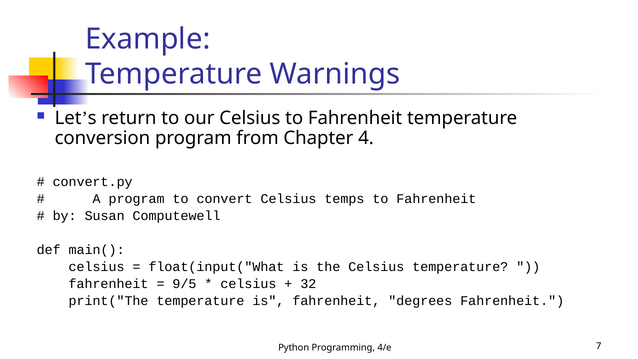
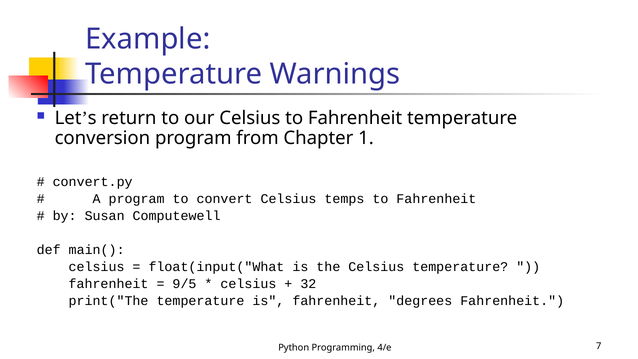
4: 4 -> 1
